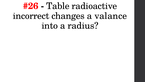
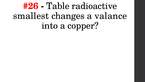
incorrect: incorrect -> smallest
radius: radius -> copper
